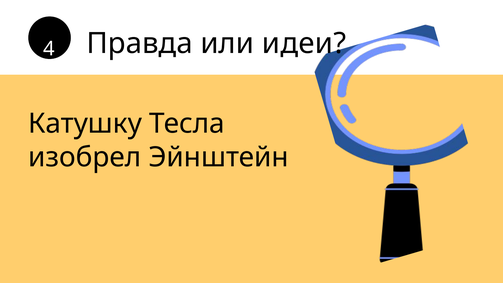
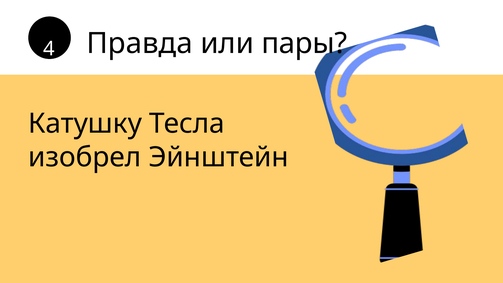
идеи: идеи -> пары
